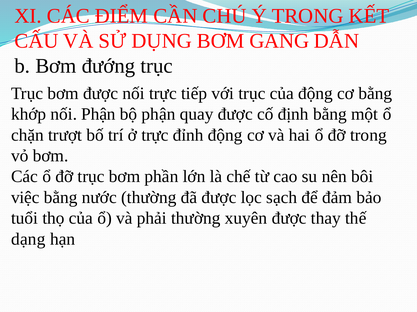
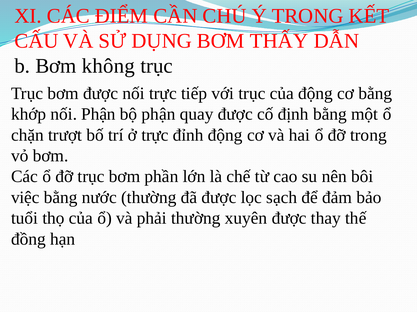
GANG: GANG -> THẤY
đướng: đướng -> không
dạng: dạng -> đồng
